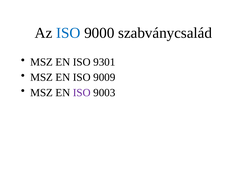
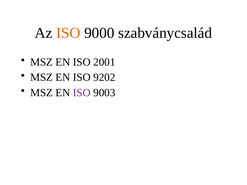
ISO at (68, 33) colour: blue -> orange
9301: 9301 -> 2001
9009: 9009 -> 9202
